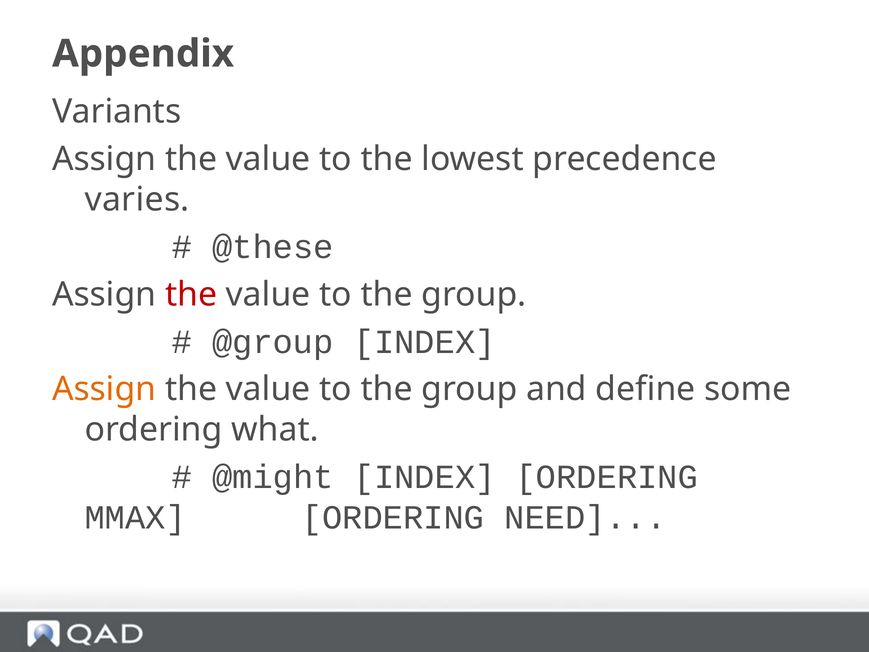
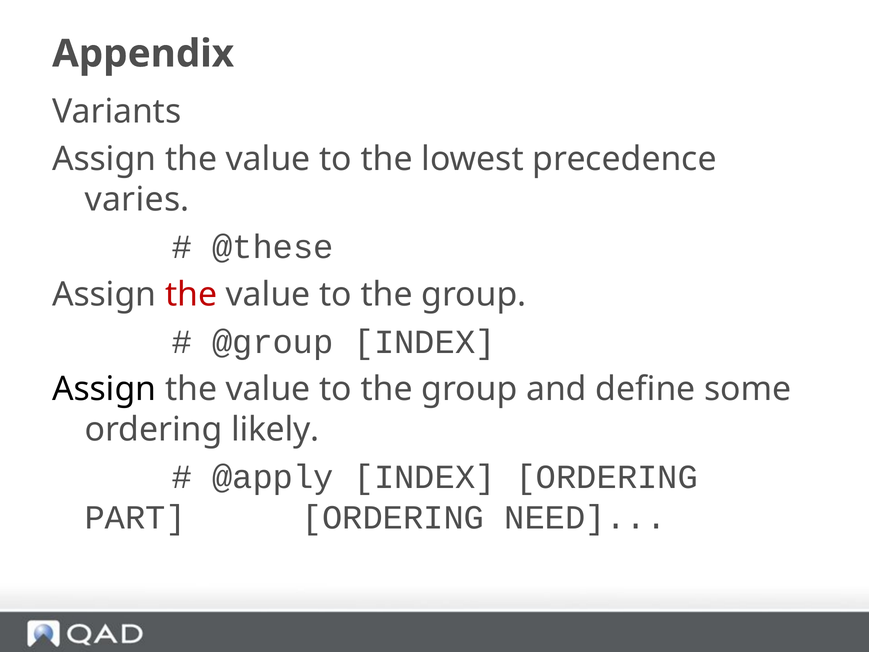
Assign at (104, 389) colour: orange -> black
what: what -> likely
@might: @might -> @apply
MMAX: MMAX -> PART
